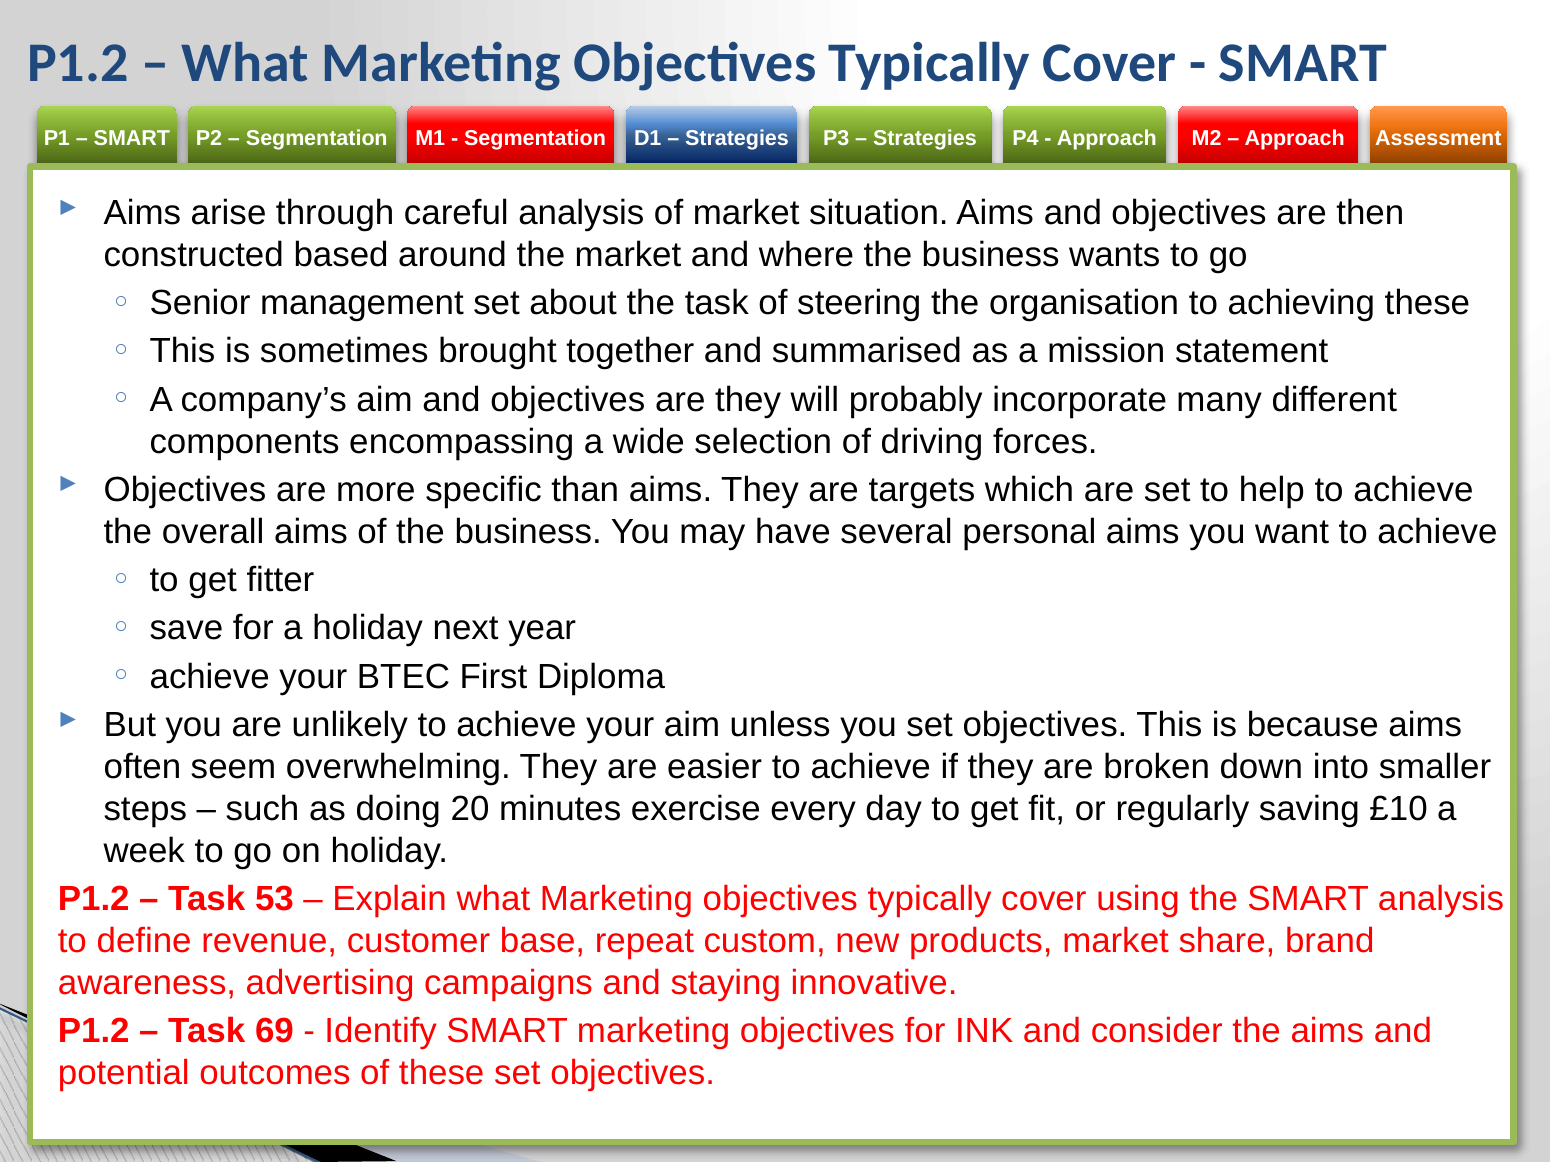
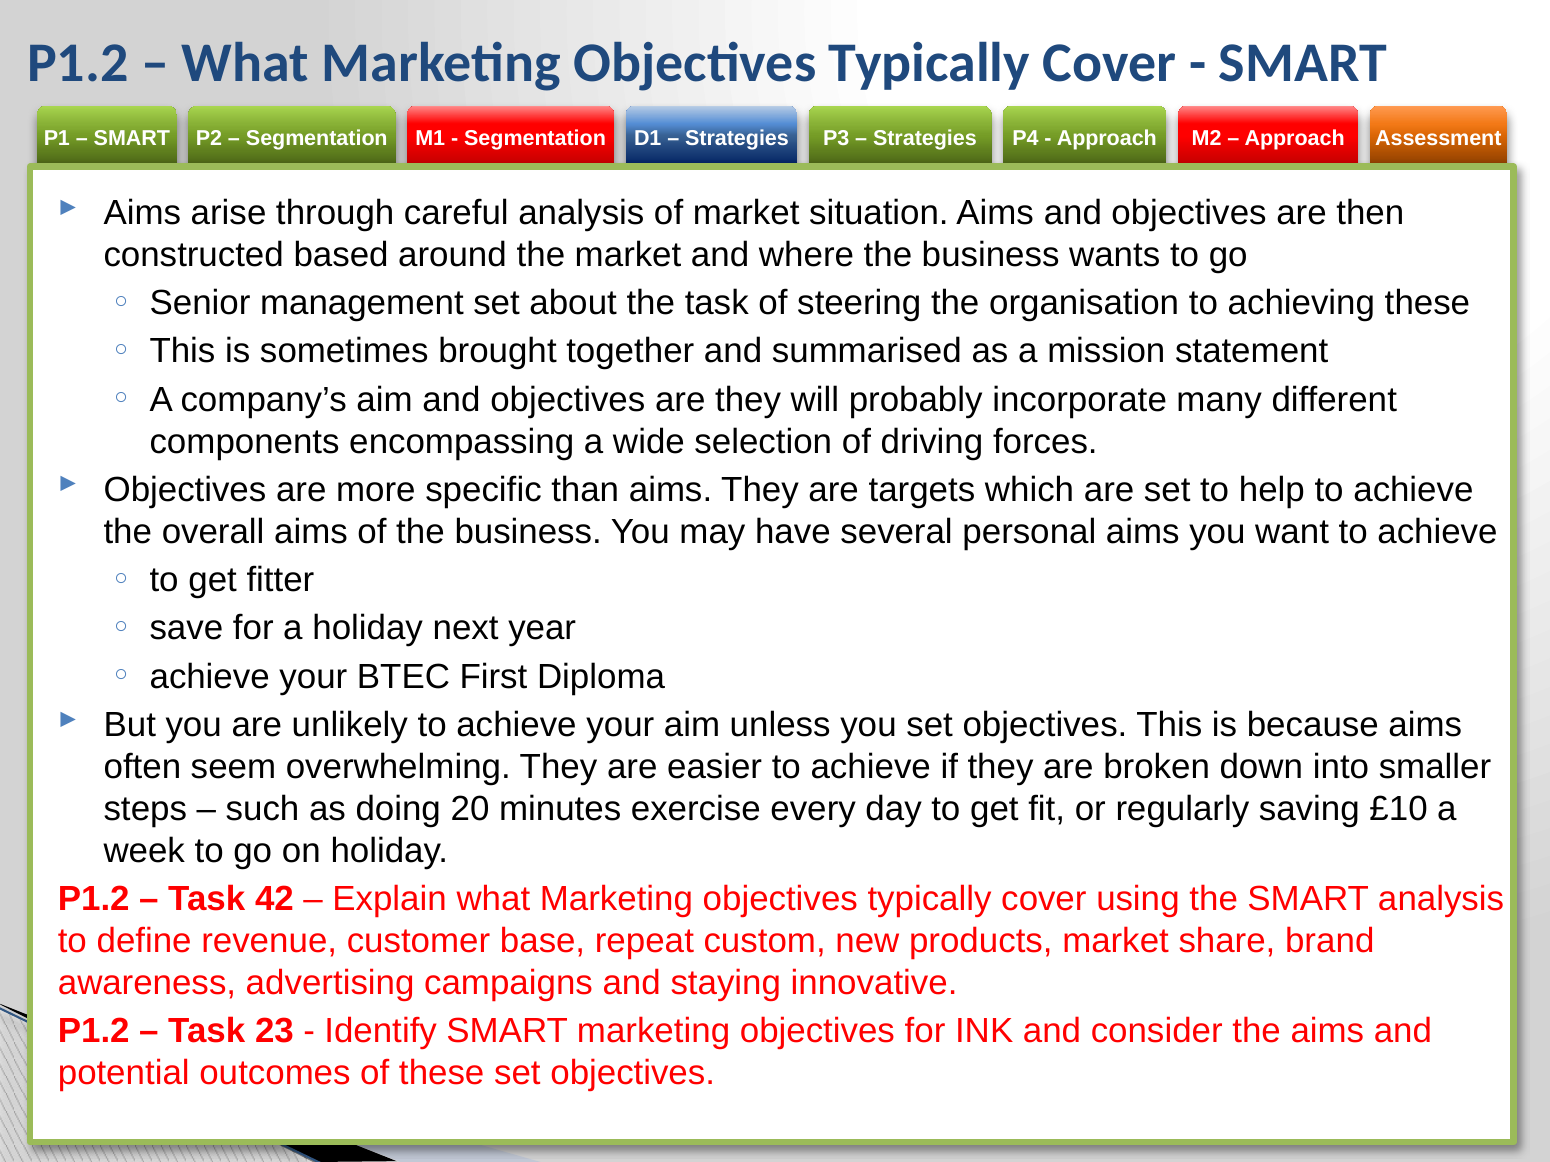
53: 53 -> 42
69: 69 -> 23
